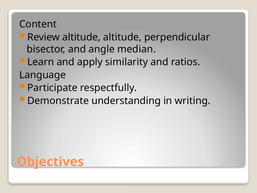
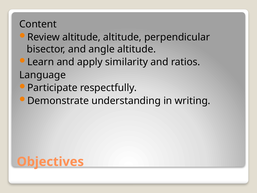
angle median: median -> altitude
